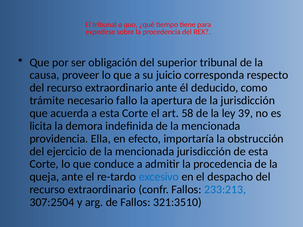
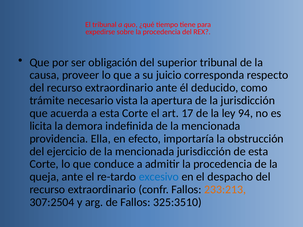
fallo: fallo -> vista
58: 58 -> 17
39: 39 -> 94
233:213 colour: blue -> orange
321:3510: 321:3510 -> 325:3510
